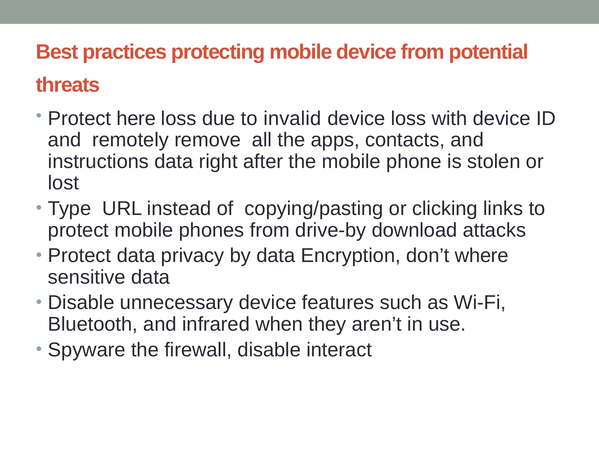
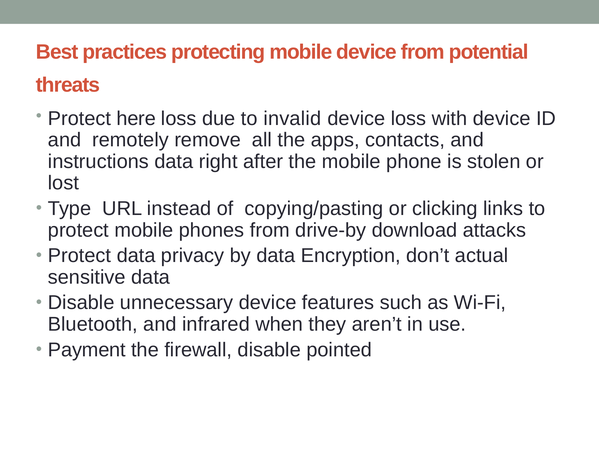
where: where -> actual
Spyware: Spyware -> Payment
interact: interact -> pointed
